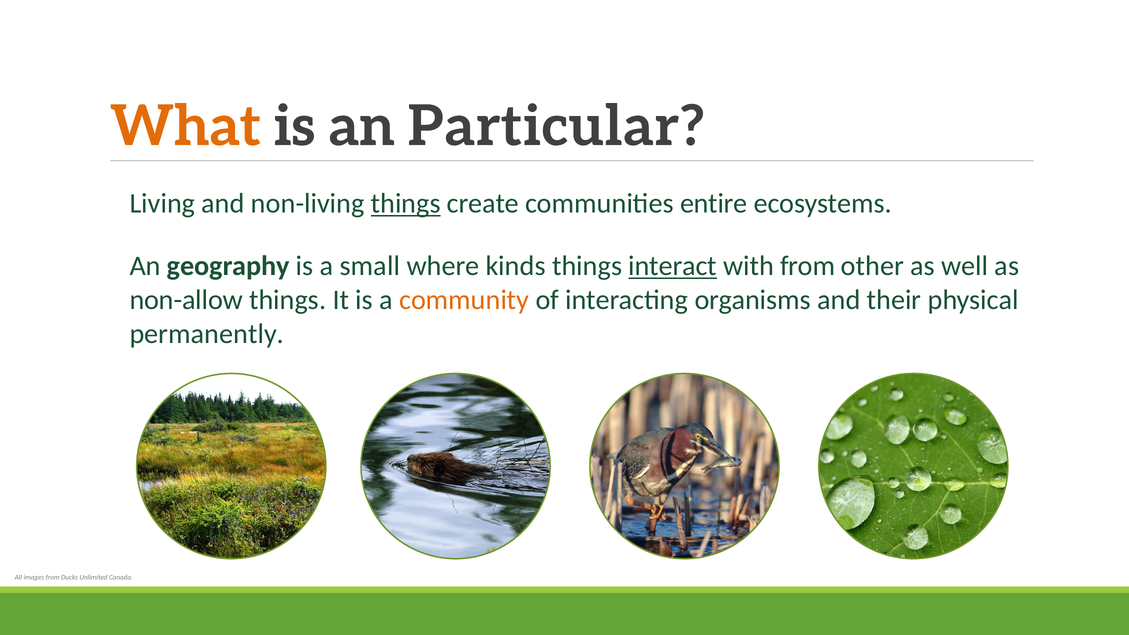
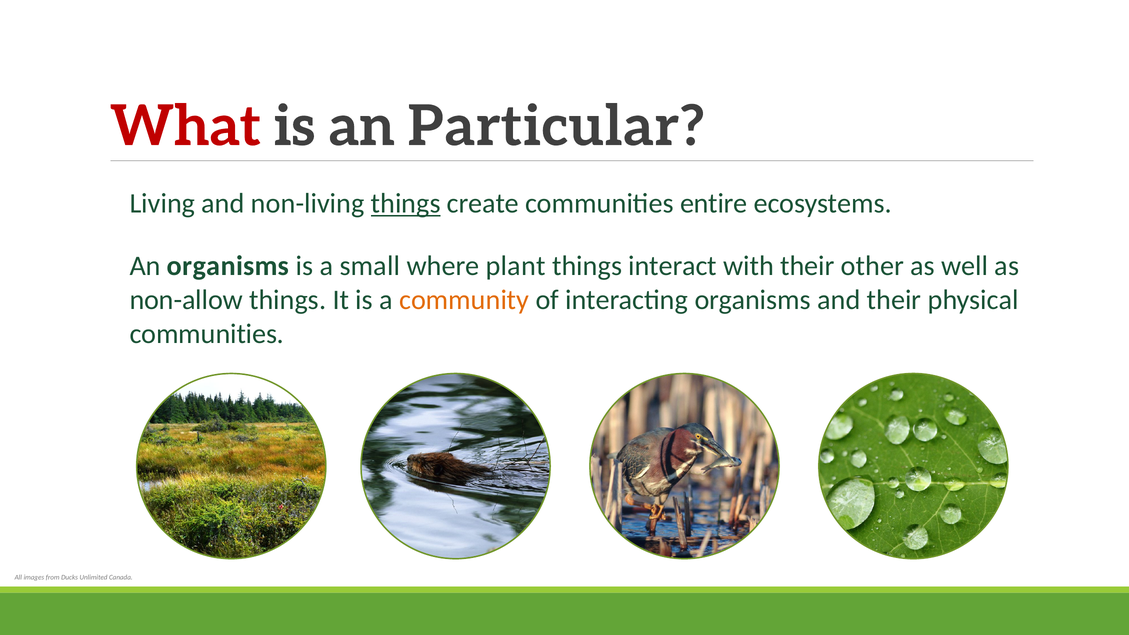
What colour: orange -> red
An geography: geography -> organisms
kinds: kinds -> plant
interact underline: present -> none
with from: from -> their
permanently at (207, 334): permanently -> communities
